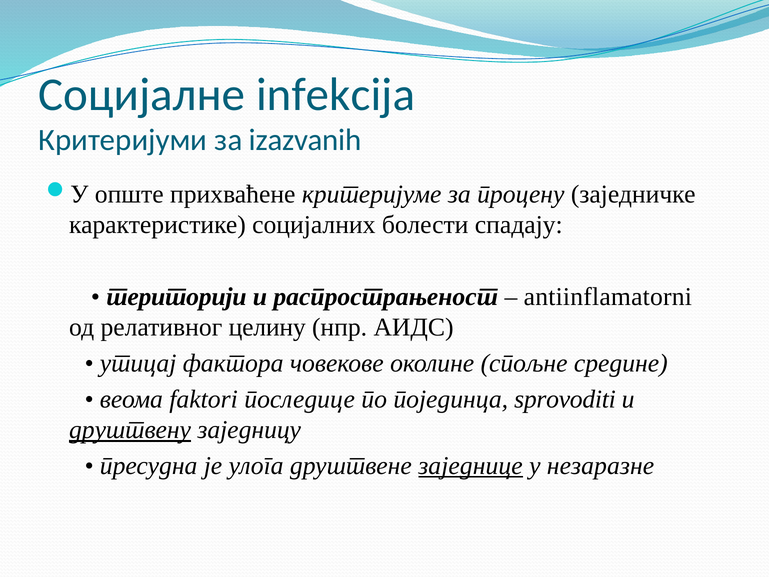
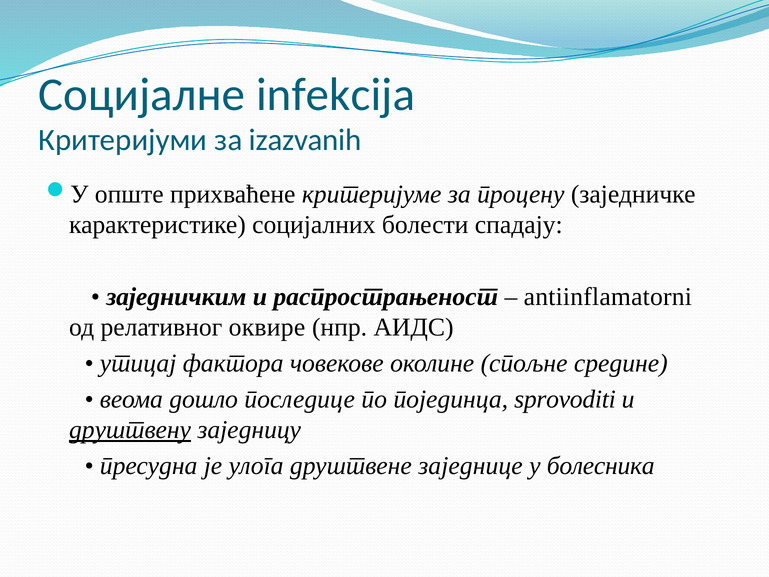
територији: територији -> заједничким
целину: целину -> оквире
faktori: faktori -> дошло
заједнице underline: present -> none
незаразне: незаразне -> болесника
